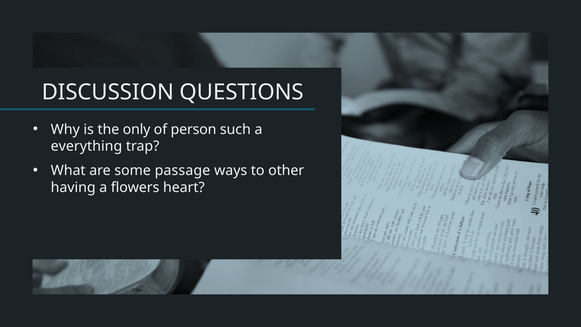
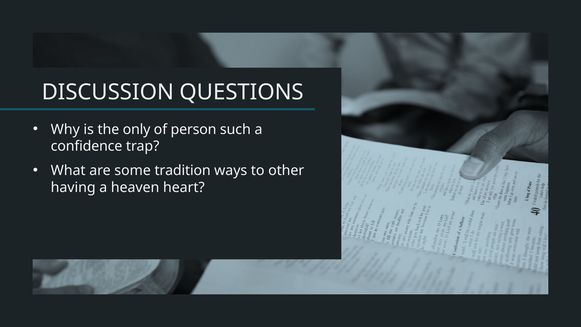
everything: everything -> confidence
passage: passage -> tradition
flowers: flowers -> heaven
